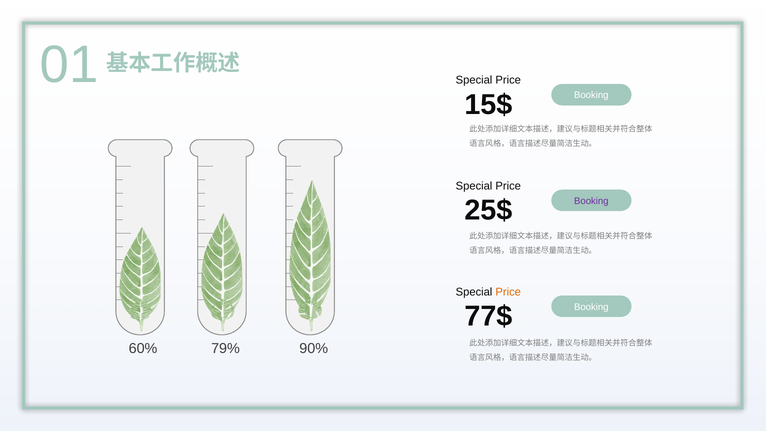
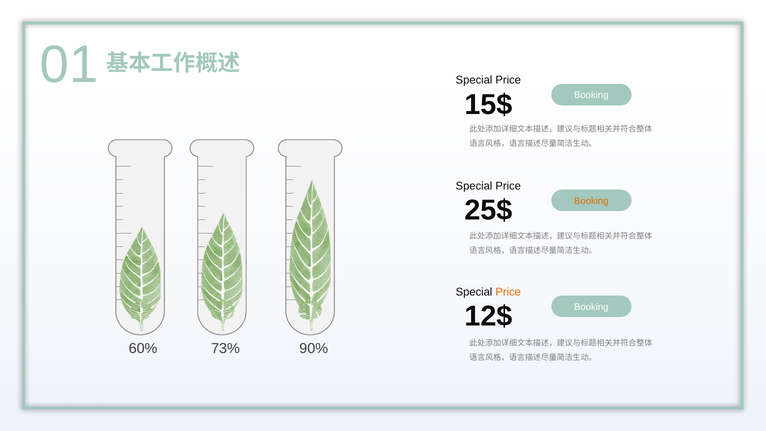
Booking at (591, 201) colour: purple -> orange
77$: 77$ -> 12$
79%: 79% -> 73%
